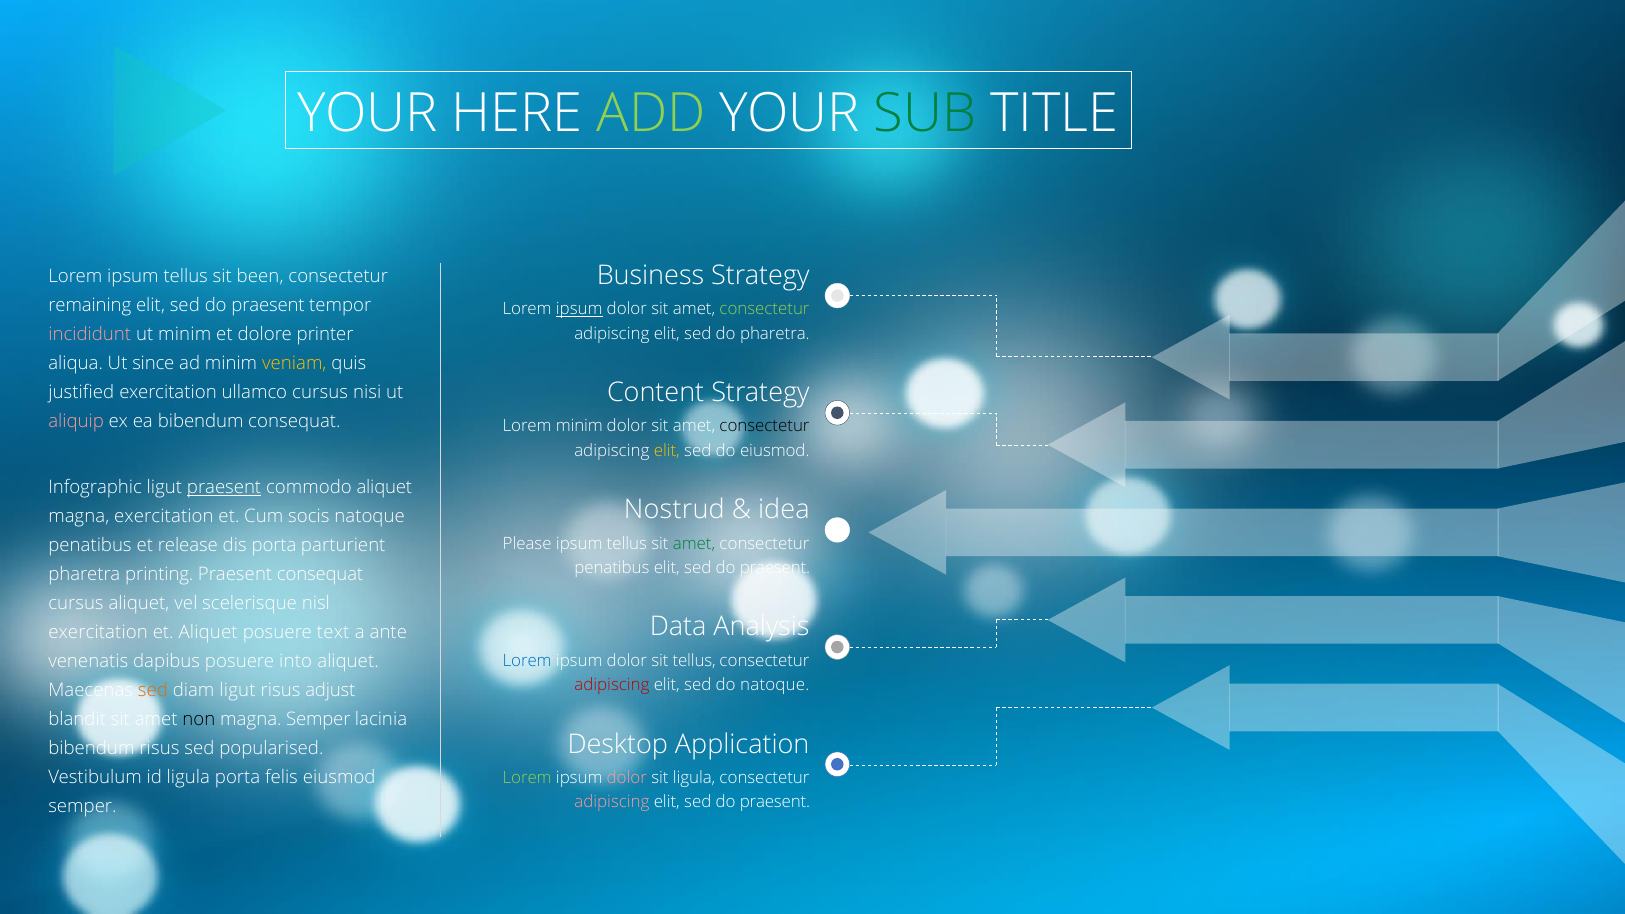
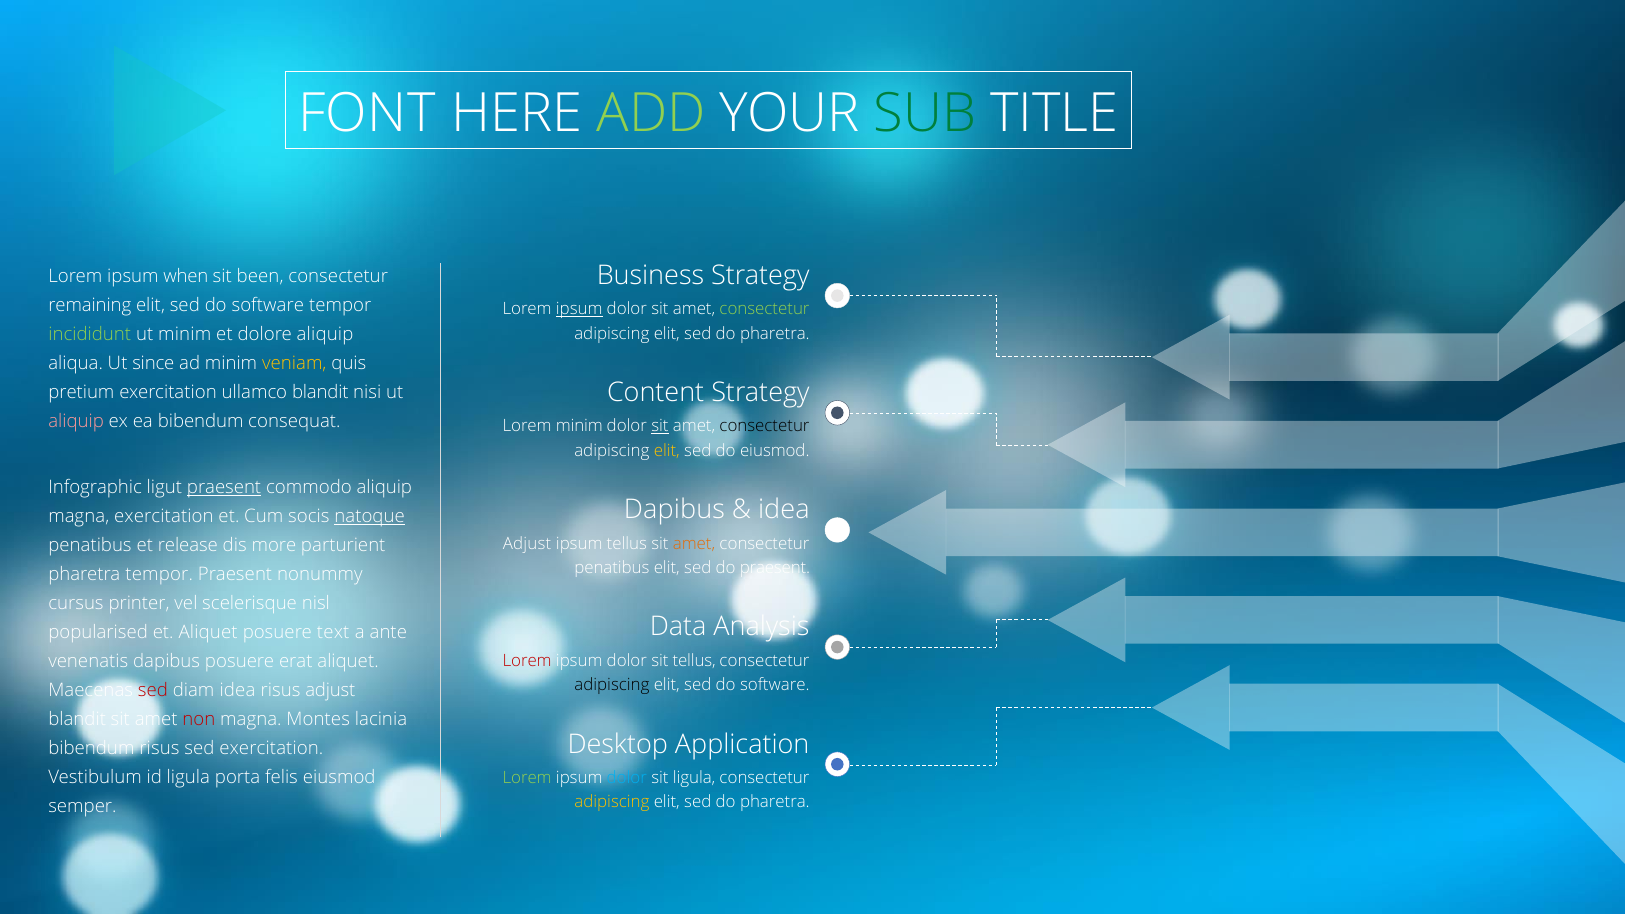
YOUR at (367, 114): YOUR -> FONT
Lorem ipsum tellus: tellus -> when
praesent at (268, 306): praesent -> software
incididunt colour: pink -> light green
dolore printer: printer -> aliquip
justified: justified -> pretium
ullamco cursus: cursus -> blandit
sit at (660, 426) underline: none -> present
commodo aliquet: aliquet -> aliquip
Nostrud at (674, 510): Nostrud -> Dapibus
natoque at (370, 516) underline: none -> present
Please at (527, 544): Please -> Adjust
amet at (694, 544) colour: green -> orange
dis porta: porta -> more
pharetra printing: printing -> tempor
Praesent consequat: consequat -> nonummy
cursus aliquet: aliquet -> printer
exercitation at (98, 632): exercitation -> popularised
Lorem at (527, 661) colour: blue -> red
into: into -> erat
adipiscing at (612, 685) colour: red -> black
natoque at (775, 685): natoque -> software
sed at (153, 690) colour: orange -> red
diam ligut: ligut -> idea
non colour: black -> red
magna Semper: Semper -> Montes
sed popularised: popularised -> exercitation
dolor at (627, 778) colour: pink -> light blue
adipiscing at (612, 802) colour: pink -> yellow
praesent at (775, 802): praesent -> pharetra
